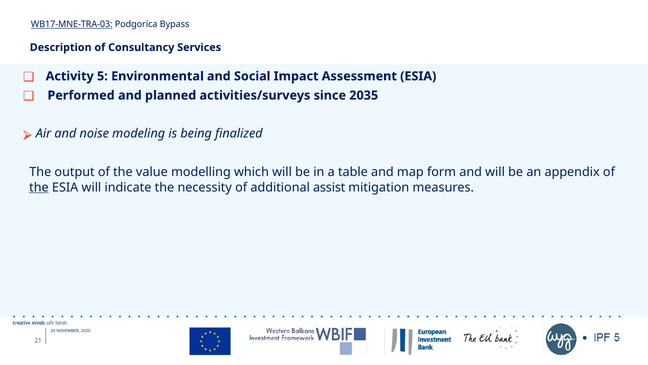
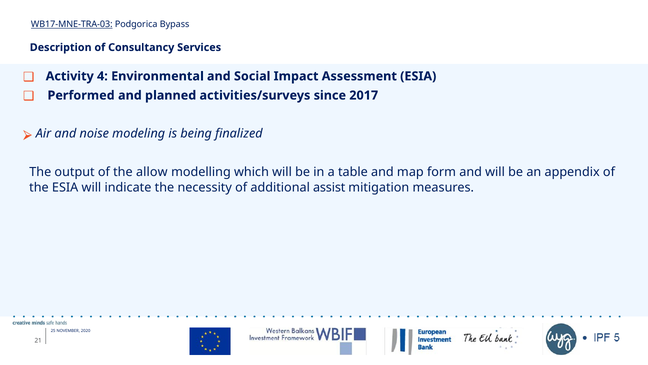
5: 5 -> 4
2035: 2035 -> 2017
value: value -> allow
the at (39, 187) underline: present -> none
